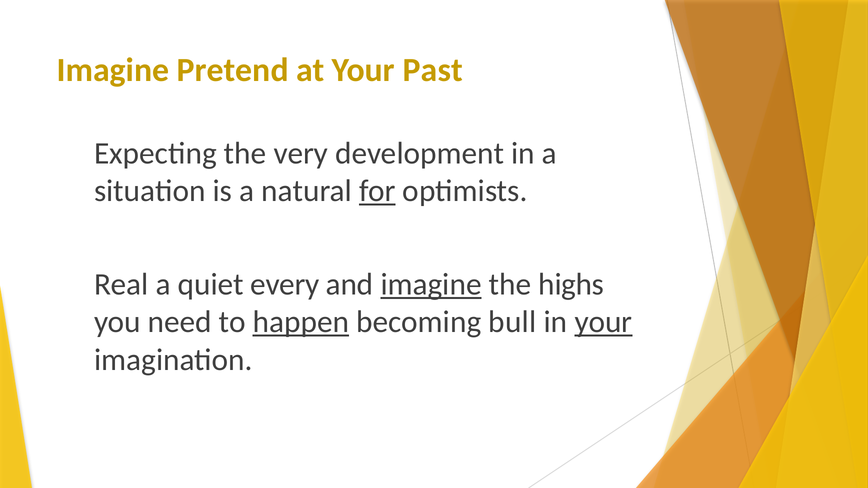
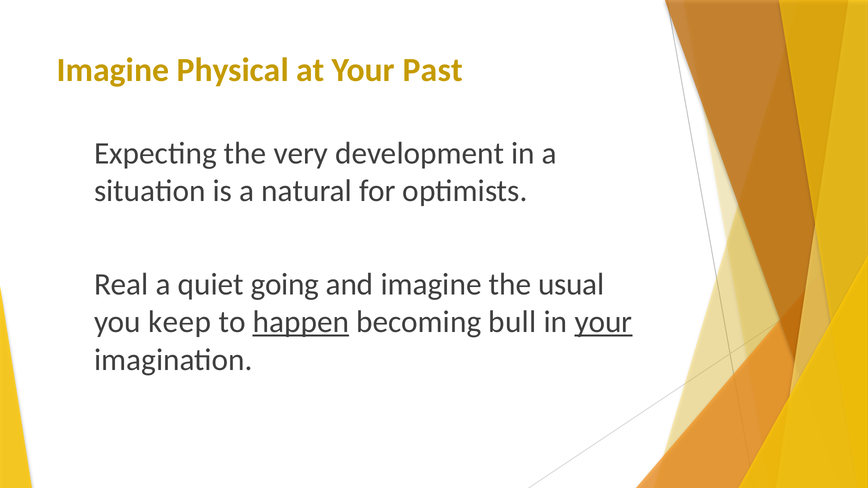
Pretend: Pretend -> Physical
for underline: present -> none
every: every -> going
imagine at (431, 285) underline: present -> none
highs: highs -> usual
need: need -> keep
